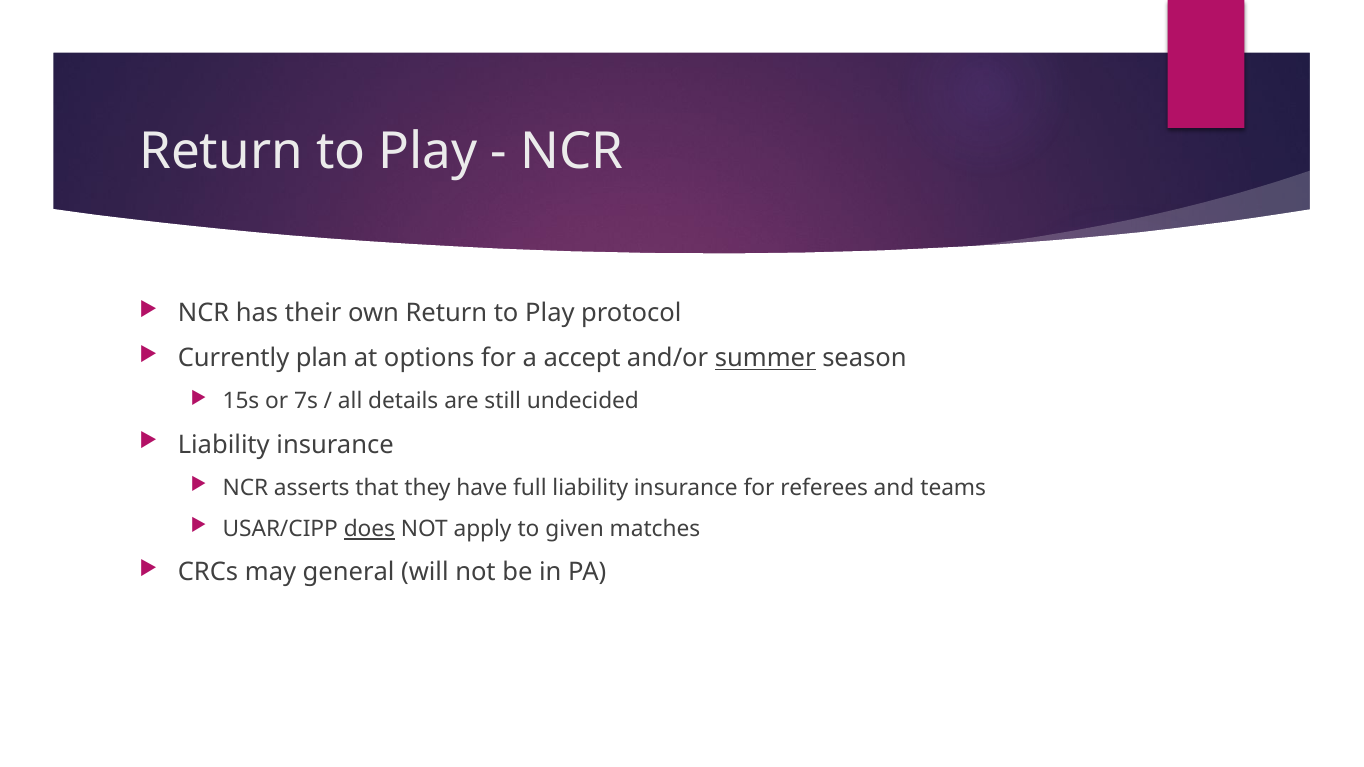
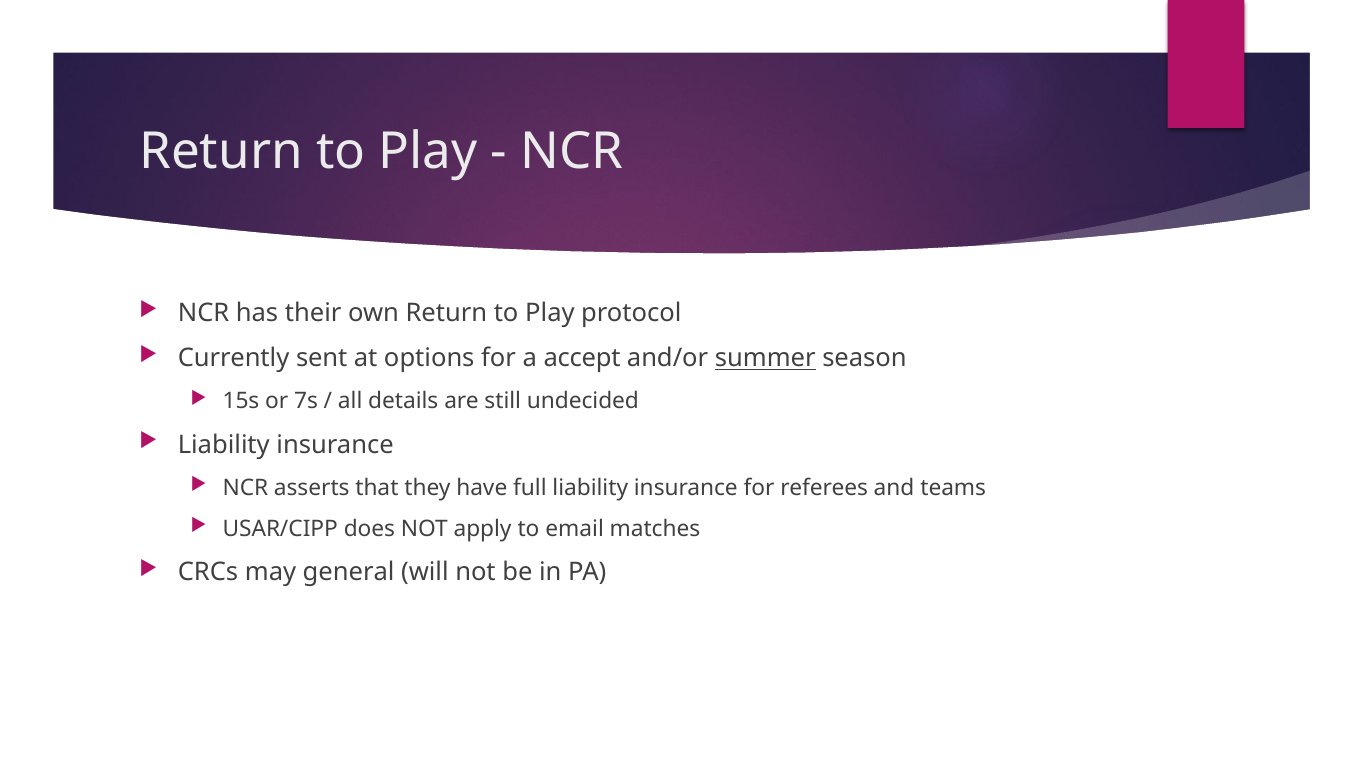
plan: plan -> sent
does underline: present -> none
given: given -> email
